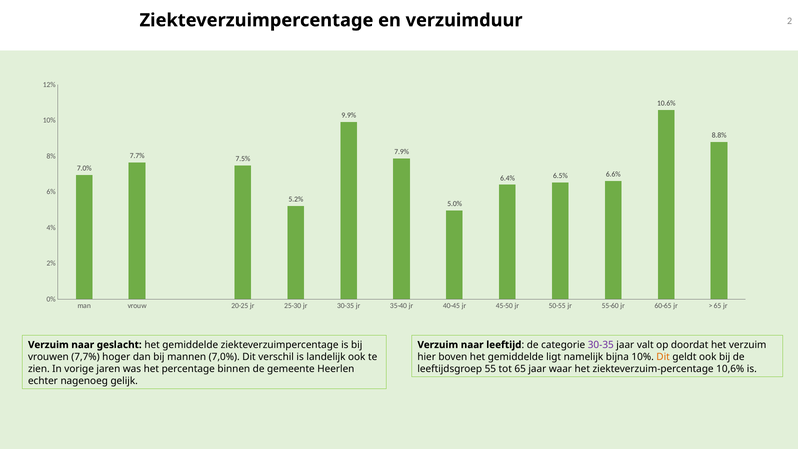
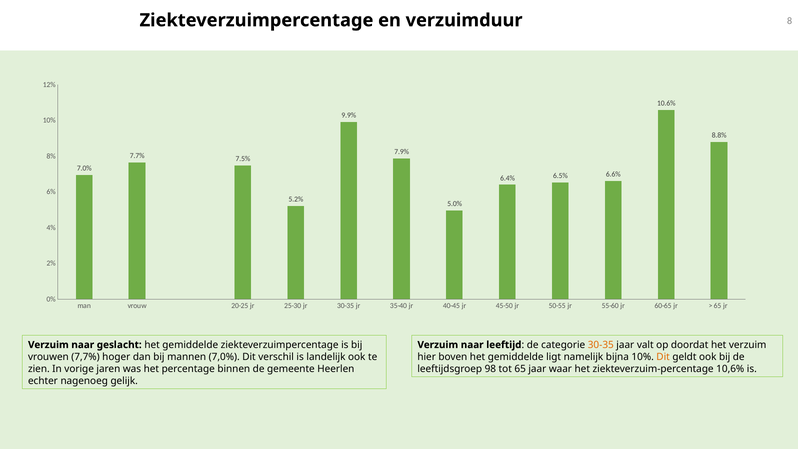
2: 2 -> 8
30-35 at (601, 345) colour: purple -> orange
55: 55 -> 98
